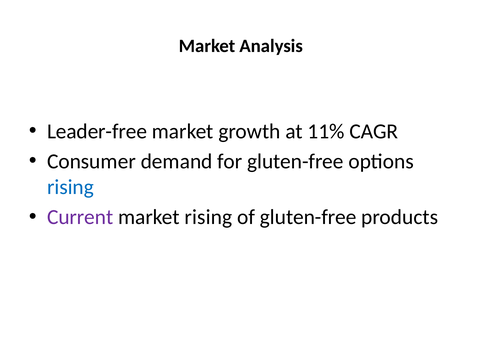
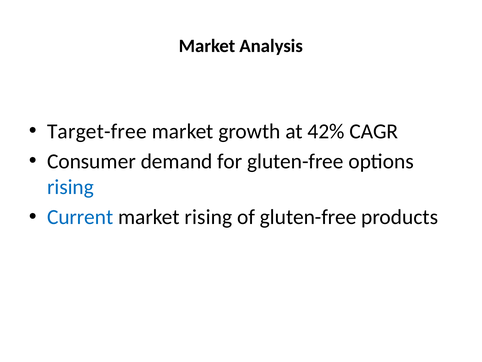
Leader-free: Leader-free -> Target-free
11%: 11% -> 42%
Current colour: purple -> blue
